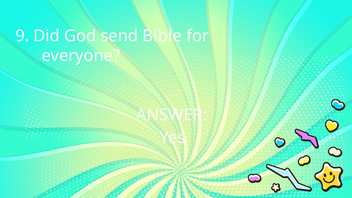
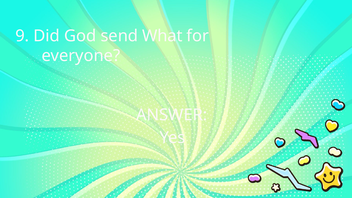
Bible: Bible -> What
